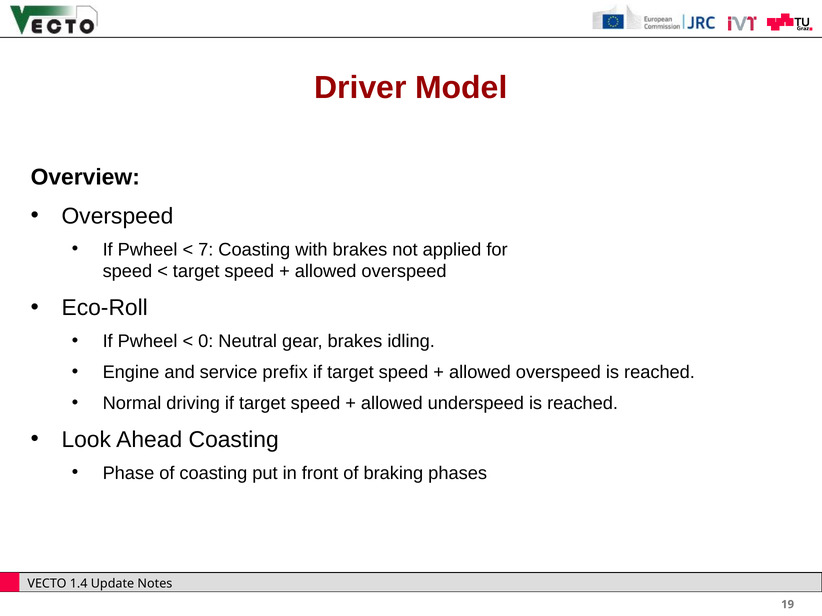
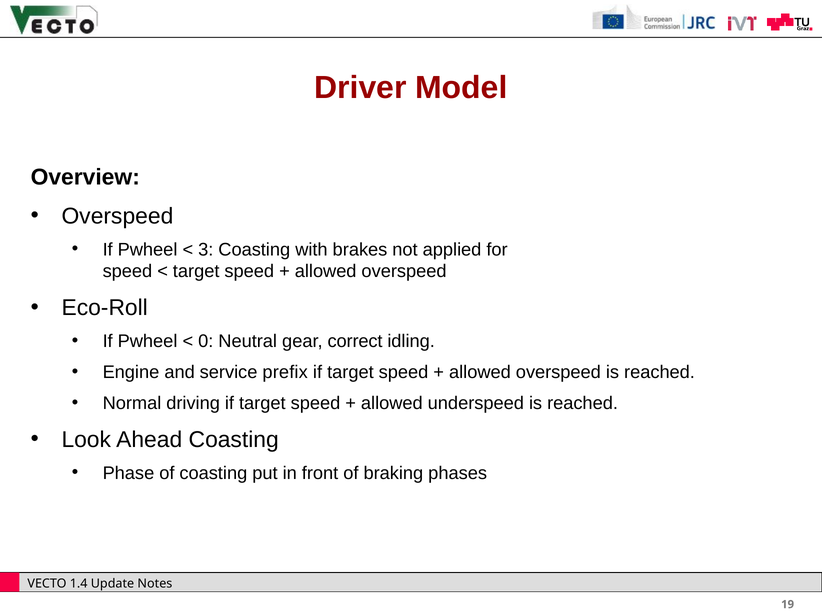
7: 7 -> 3
gear brakes: brakes -> correct
